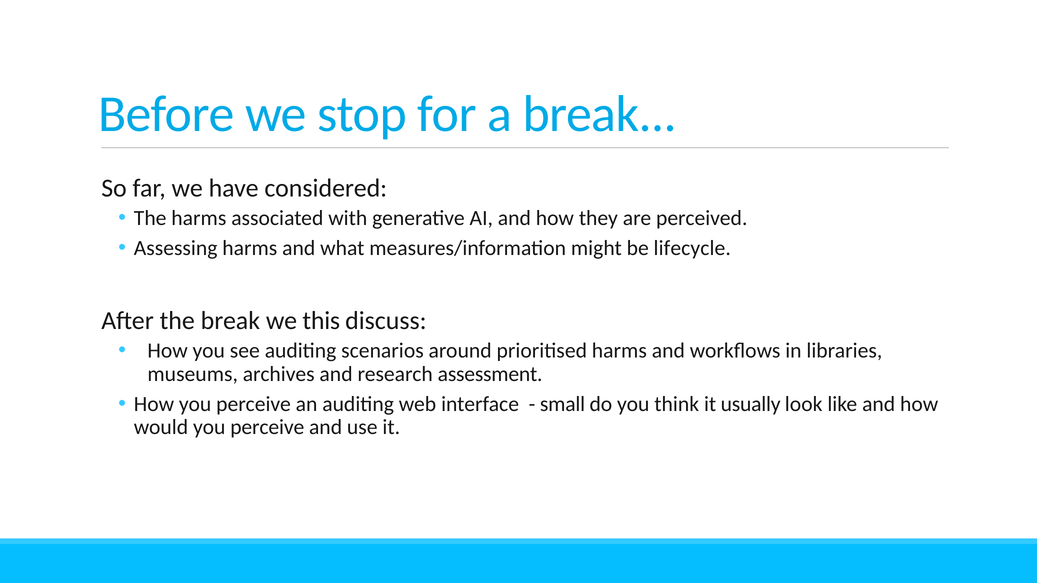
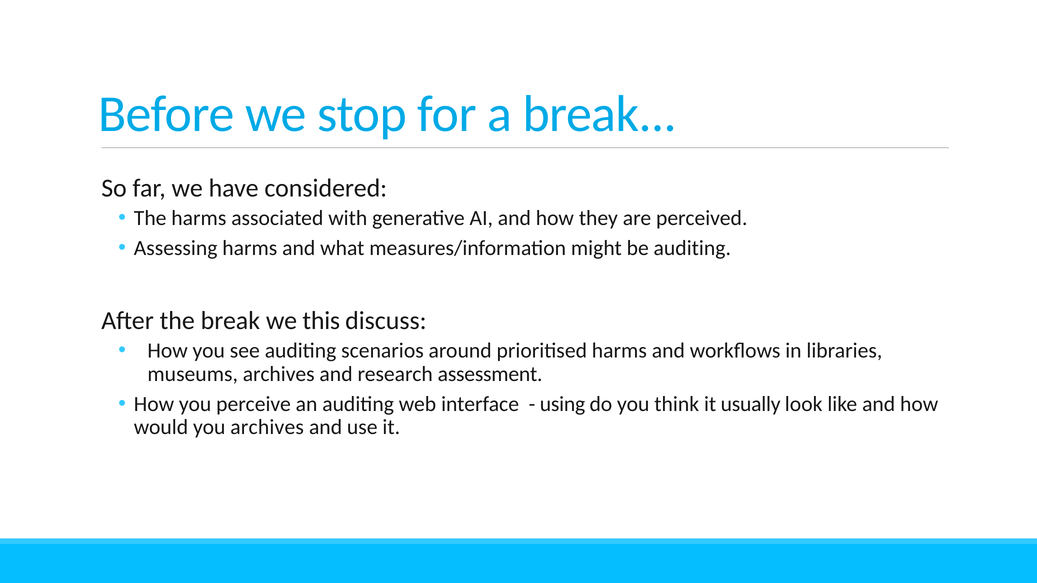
be lifecycle: lifecycle -> auditing
small: small -> using
would you perceive: perceive -> archives
